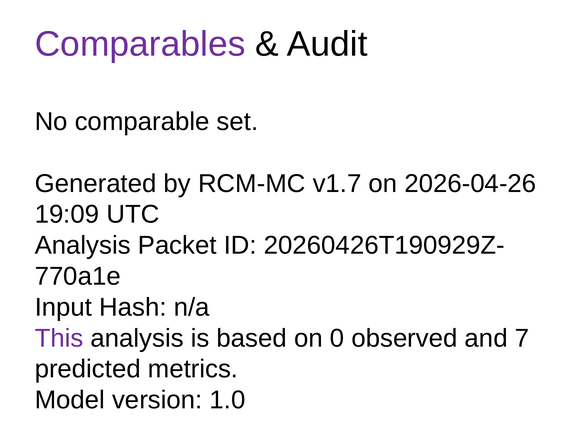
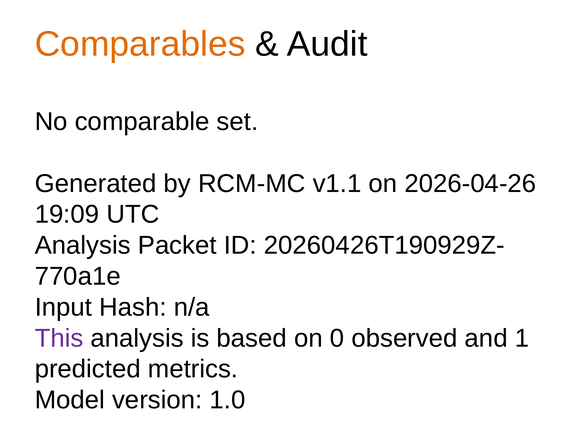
Comparables colour: purple -> orange
v1.7: v1.7 -> v1.1
7: 7 -> 1
